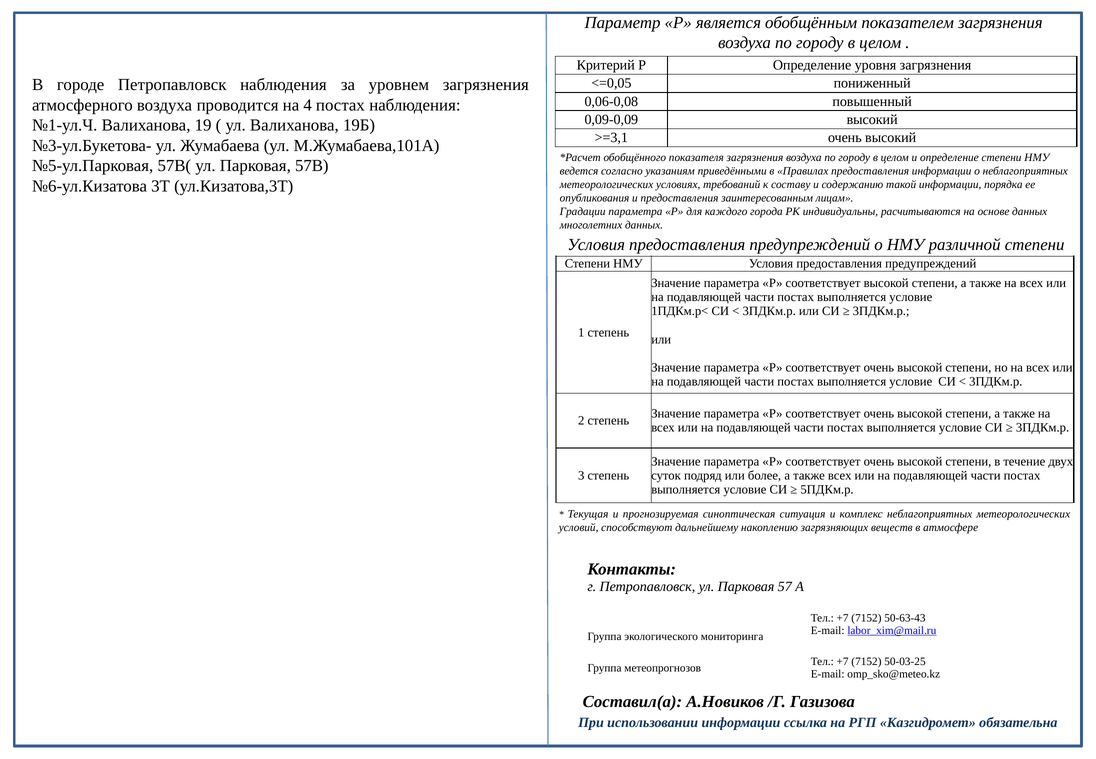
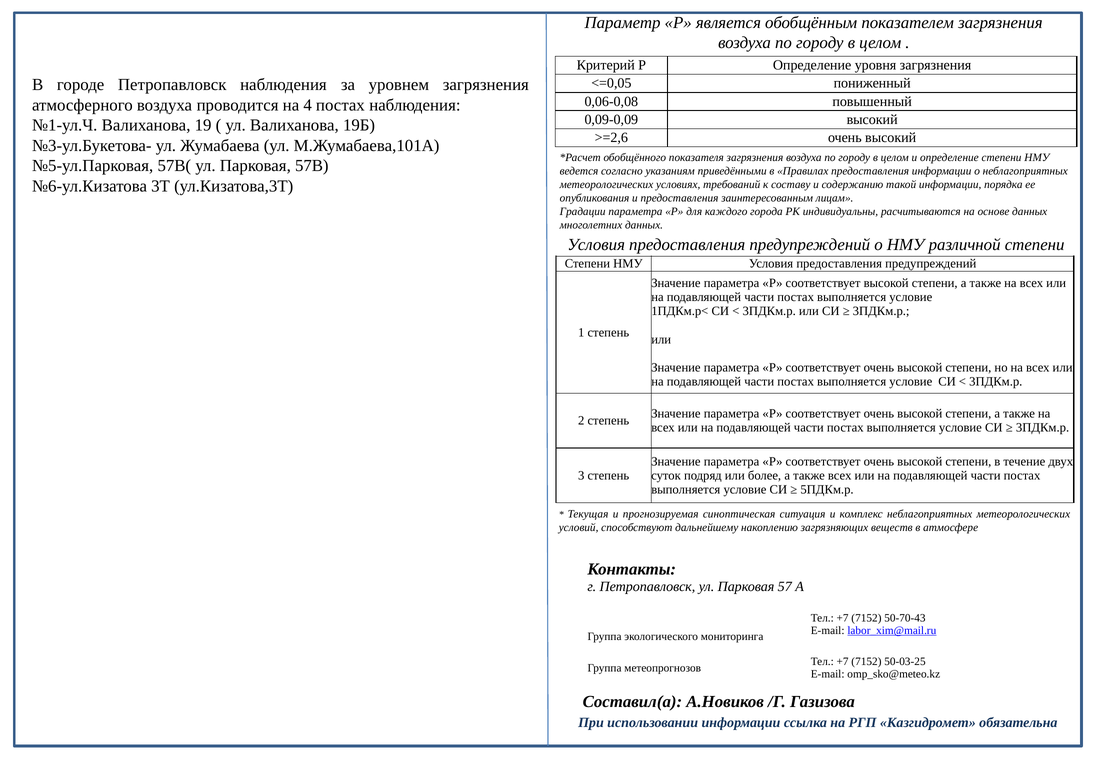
>=3,1: >=3,1 -> >=2,6
50-63-43: 50-63-43 -> 50-70-43
